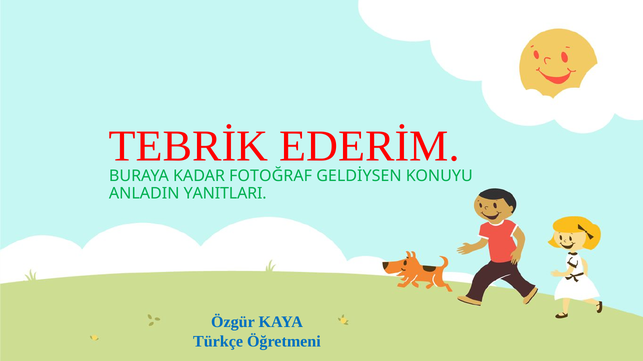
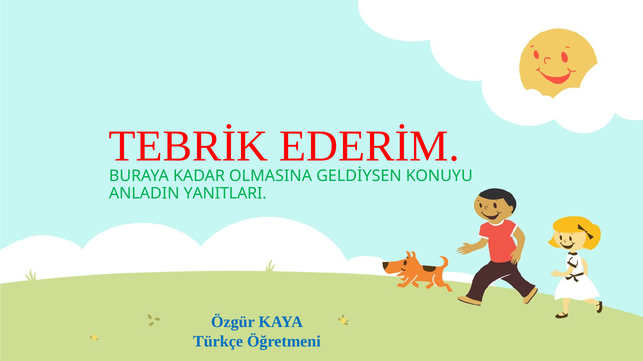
FOTOĞRAF: FOTOĞRAF -> OLMASINA
